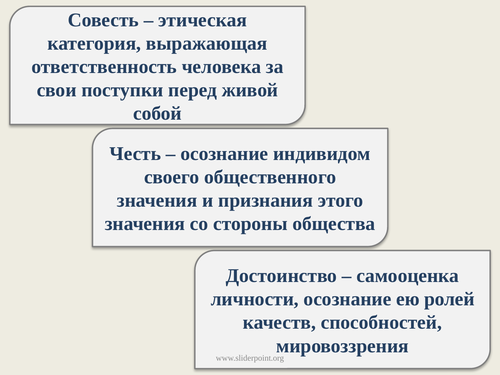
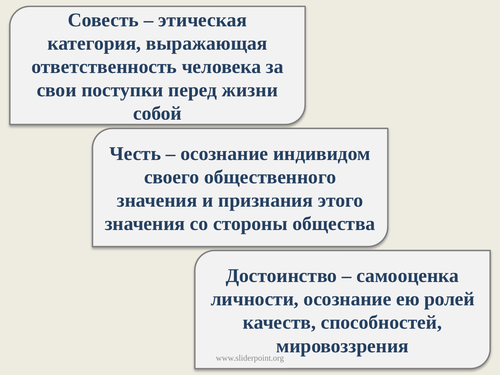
живой: живой -> жизни
